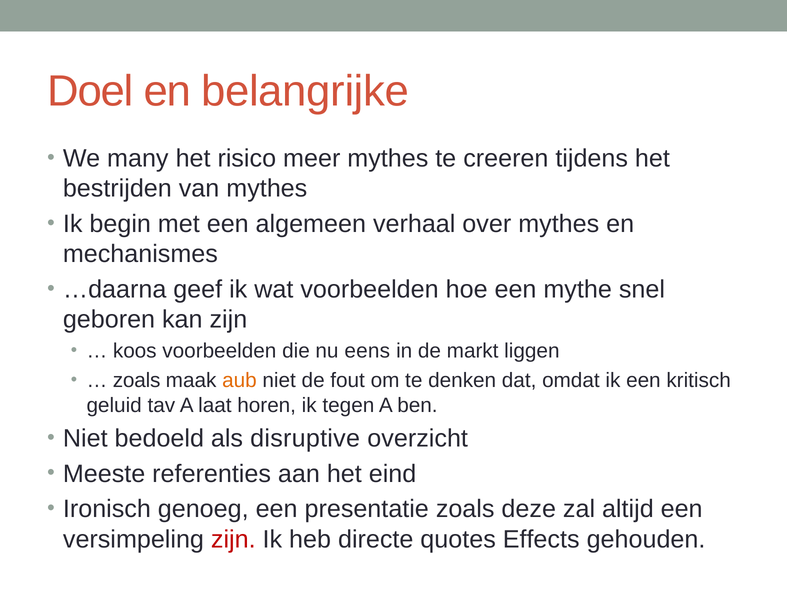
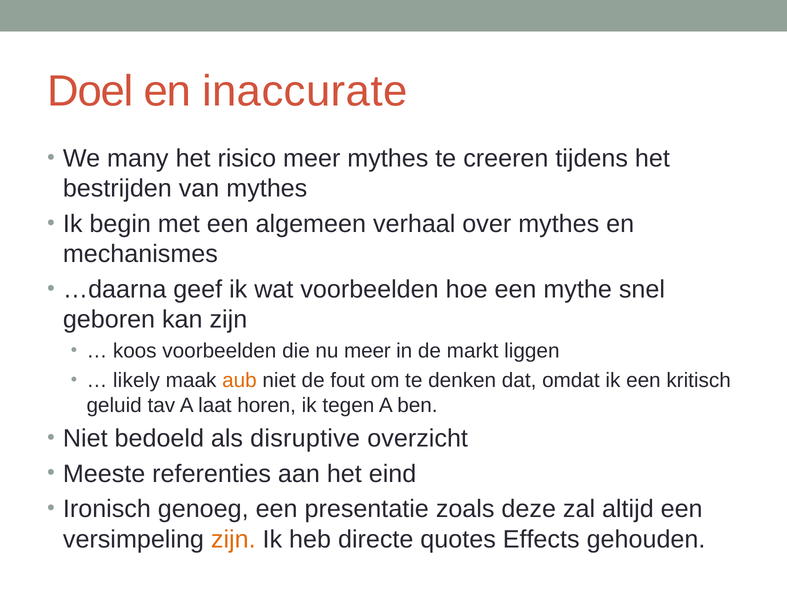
belangrijke: belangrijke -> inaccurate
nu eens: eens -> meer
zoals at (137, 381): zoals -> likely
zijn at (233, 539) colour: red -> orange
